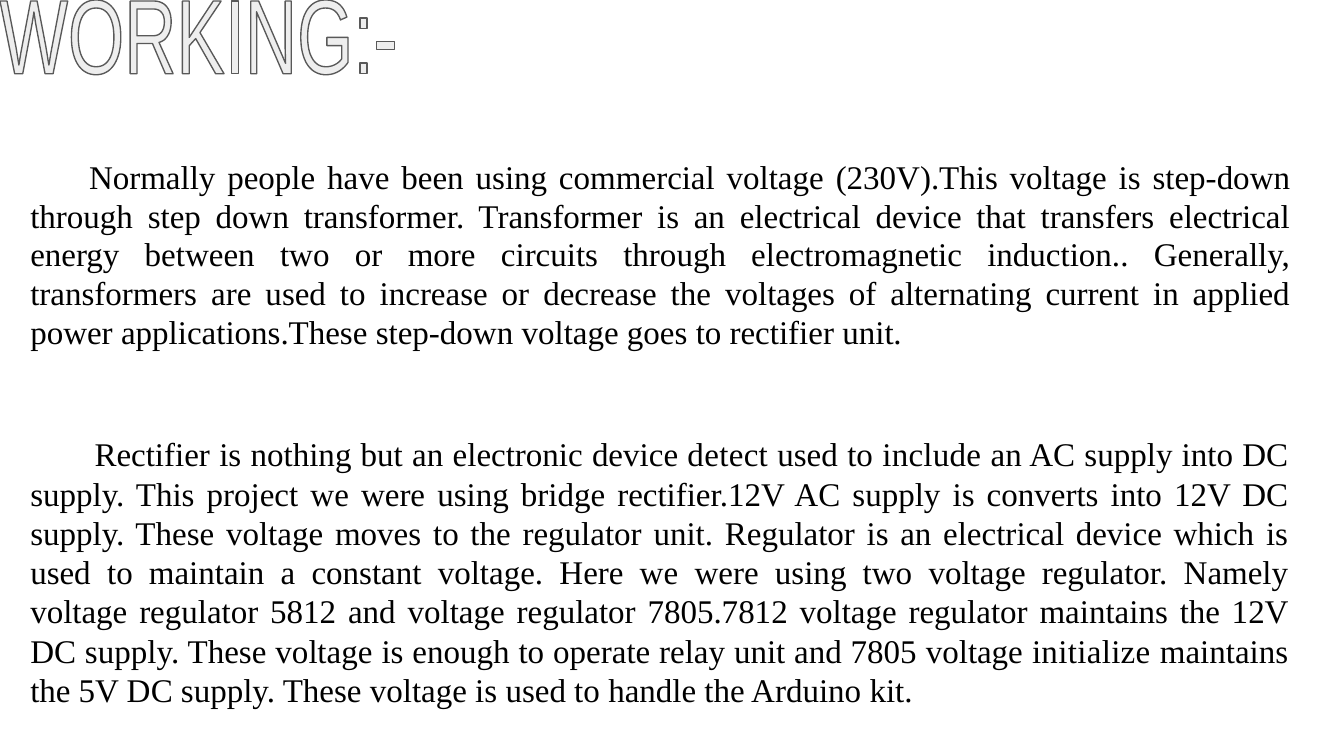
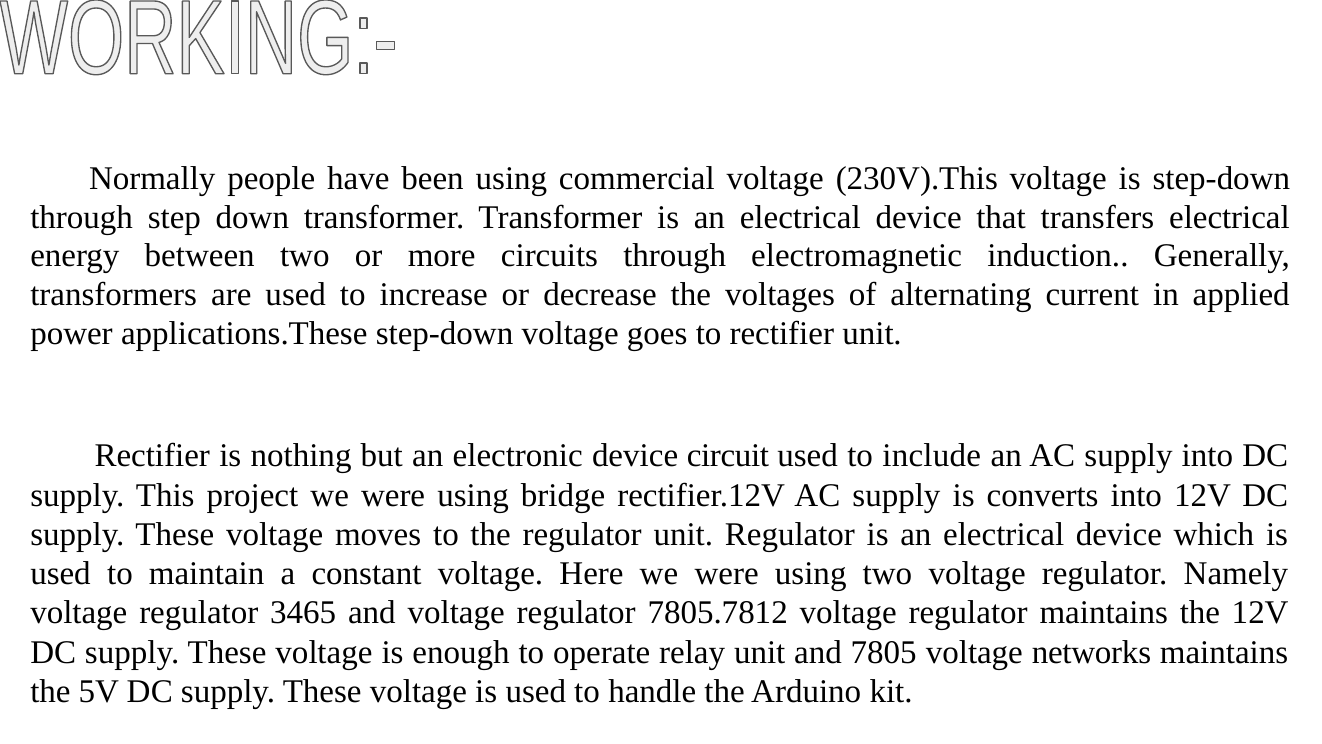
detect: detect -> circuit
5812: 5812 -> 3465
initialize: initialize -> networks
